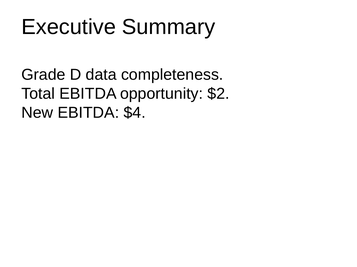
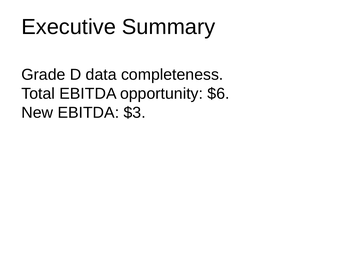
$2: $2 -> $6
$4: $4 -> $3
